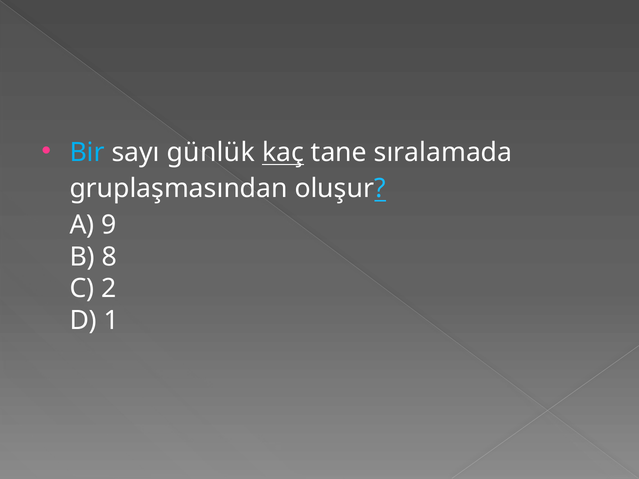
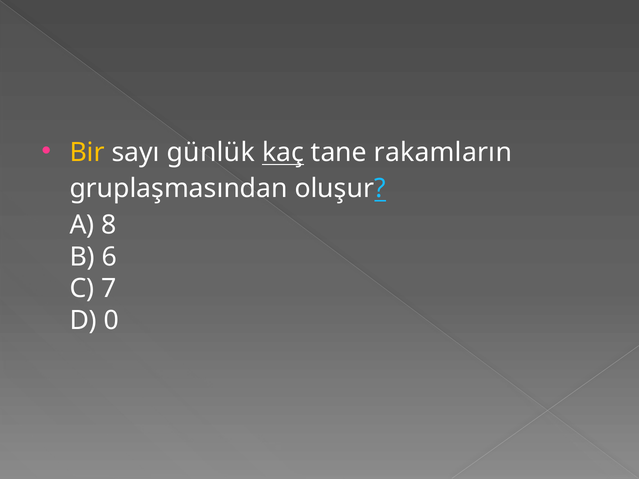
Bir colour: light blue -> yellow
sıralamada: sıralamada -> rakamların
9: 9 -> 8
8: 8 -> 6
2: 2 -> 7
1: 1 -> 0
